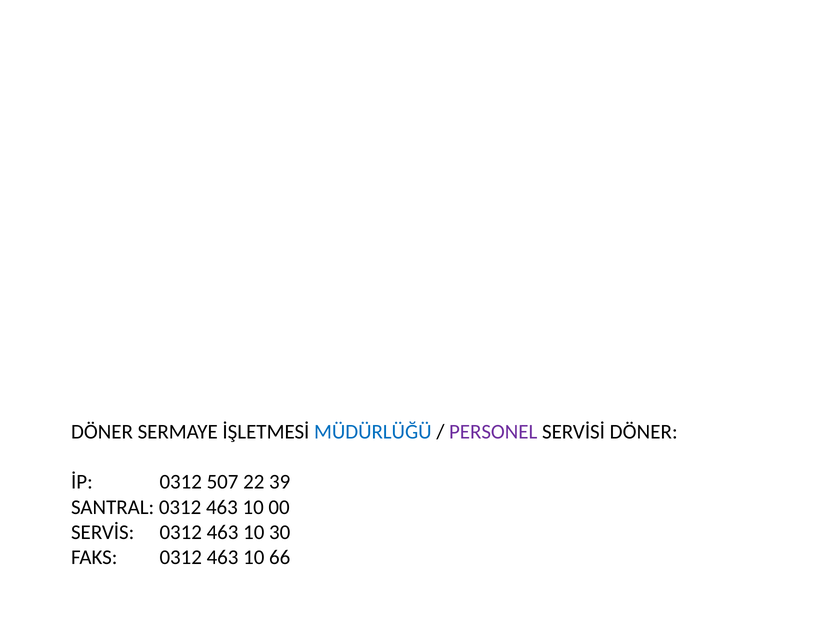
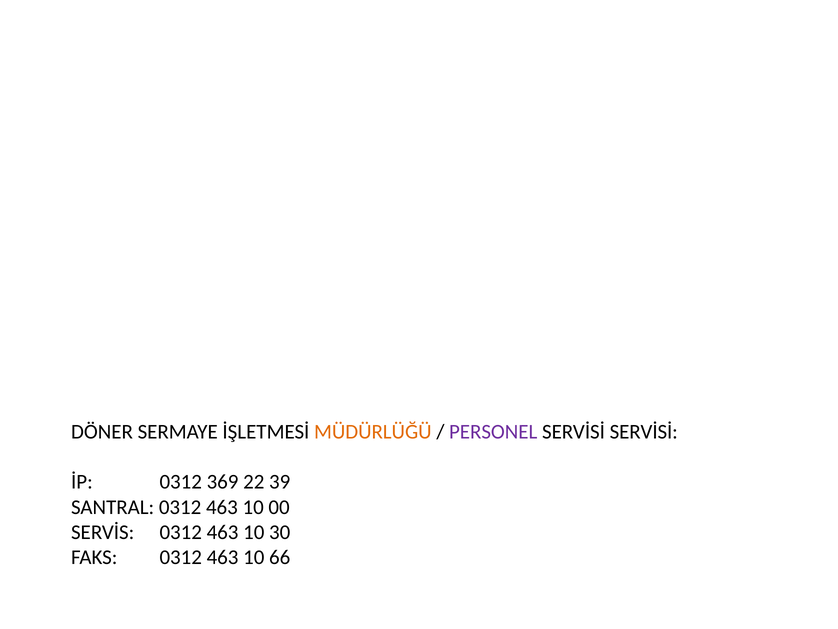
MÜDÜRLÜĞÜ colour: blue -> orange
SERVİSİ DÖNER: DÖNER -> SERVİSİ
507: 507 -> 369
